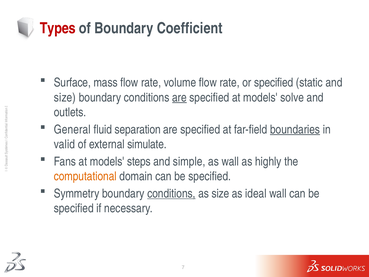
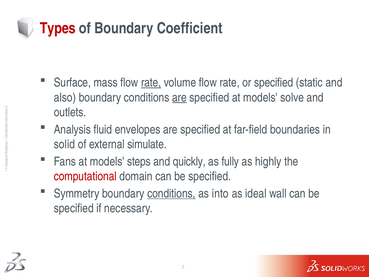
rate at (151, 83) underline: none -> present
size at (65, 97): size -> also
General: General -> Analysis
separation: separation -> envelopes
boundaries underline: present -> none
valid: valid -> solid
simple: simple -> quickly
as wall: wall -> fully
computational colour: orange -> red
as size: size -> into
